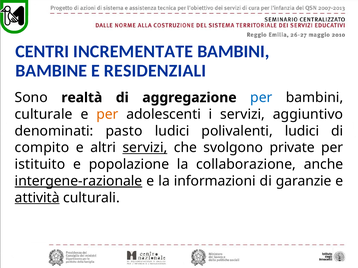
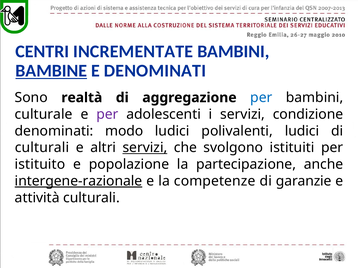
BAMBINE underline: none -> present
E RESIDENZIALI: RESIDENZIALI -> DENOMINATI
per at (107, 115) colour: orange -> purple
aggiuntivo: aggiuntivo -> condizione
pasto: pasto -> modo
compito at (42, 148): compito -> culturali
private: private -> istituiti
collaborazione: collaborazione -> partecipazione
informazioni: informazioni -> competenze
attività underline: present -> none
